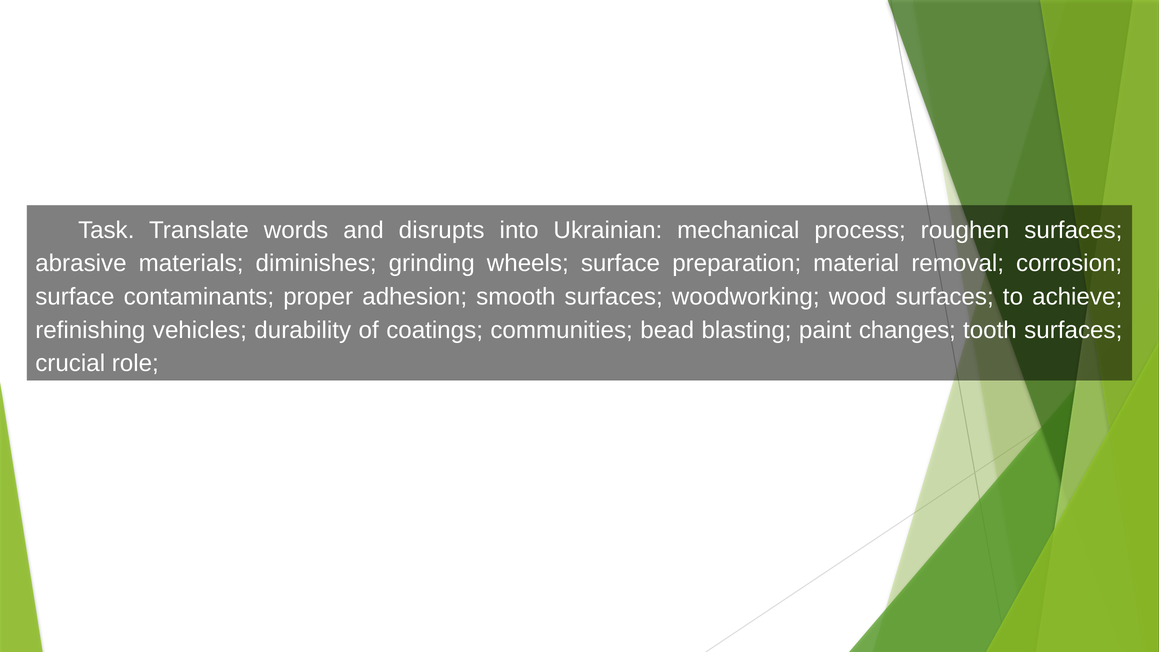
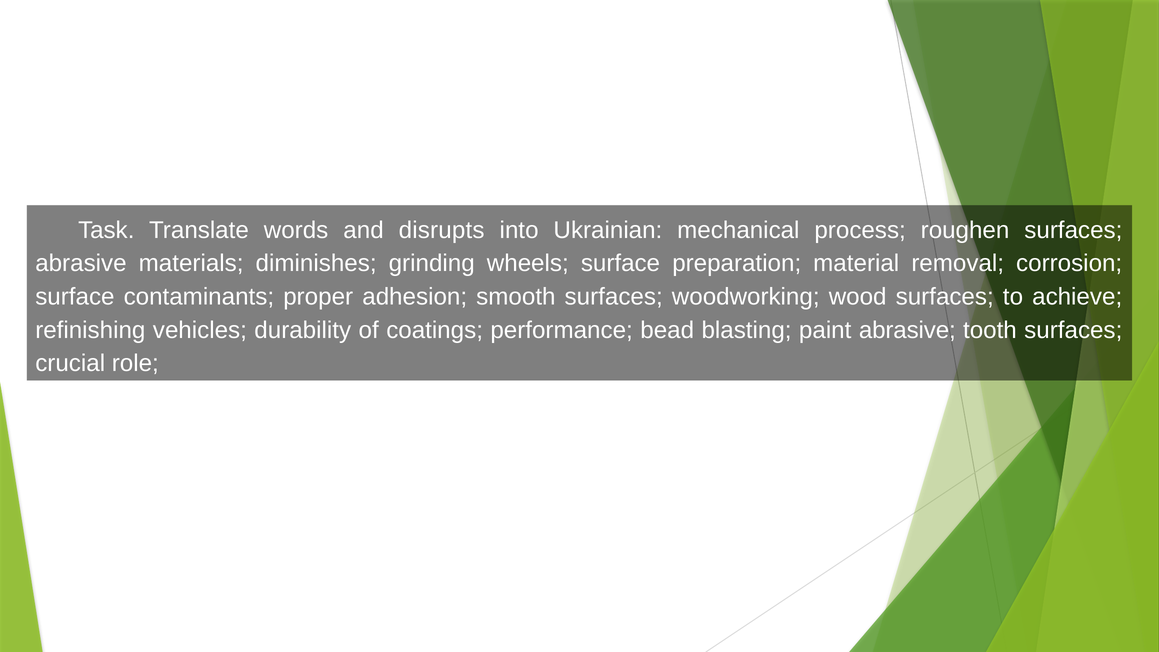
communities: communities -> performance
paint changes: changes -> abrasive
